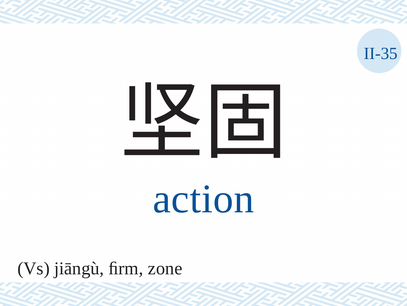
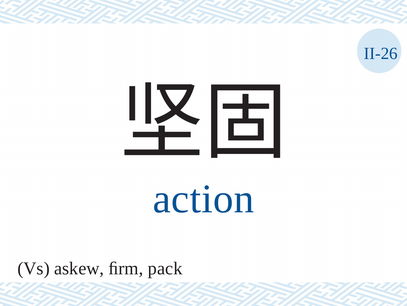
II-35: II-35 -> II-26
jiāngù: jiāngù -> askew
zone: zone -> pack
